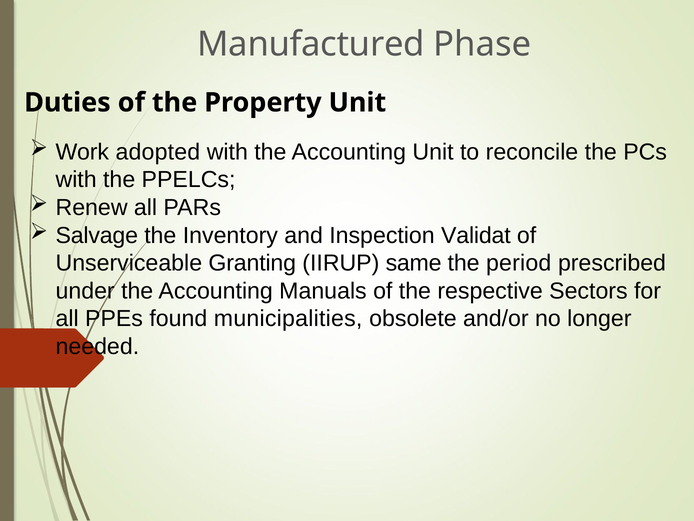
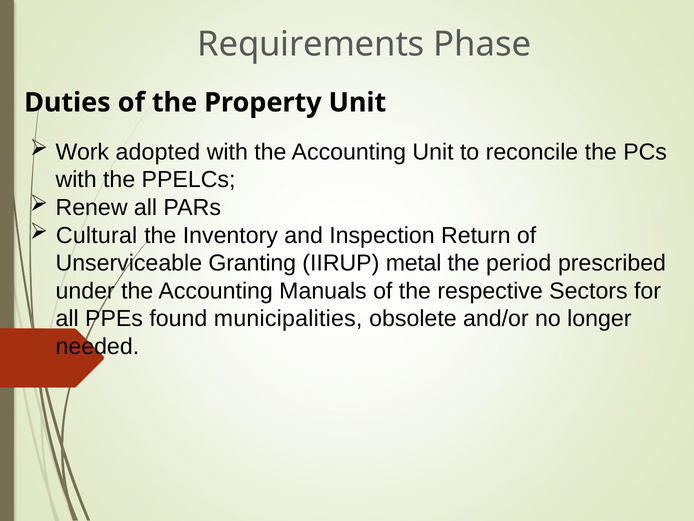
Manufactured: Manufactured -> Requirements
Salvage: Salvage -> Cultural
Validat: Validat -> Return
same: same -> metal
